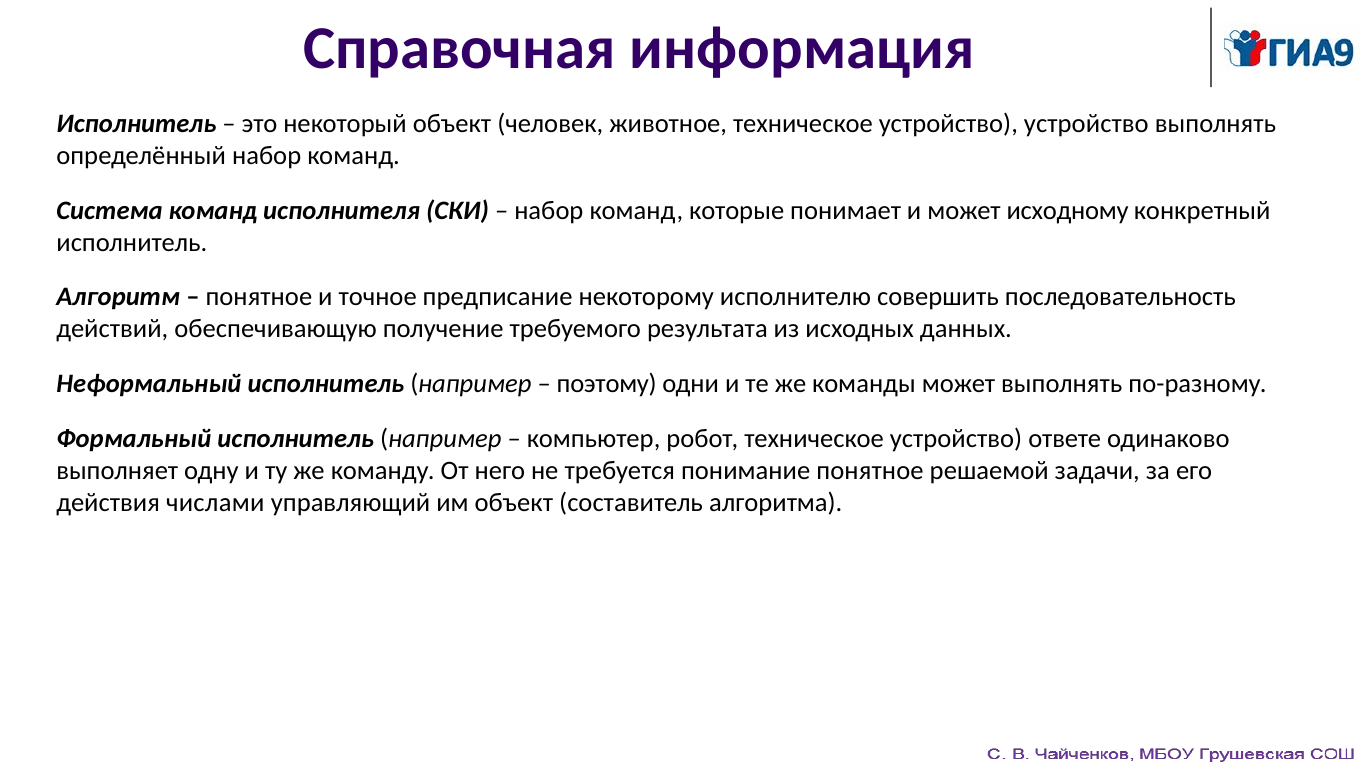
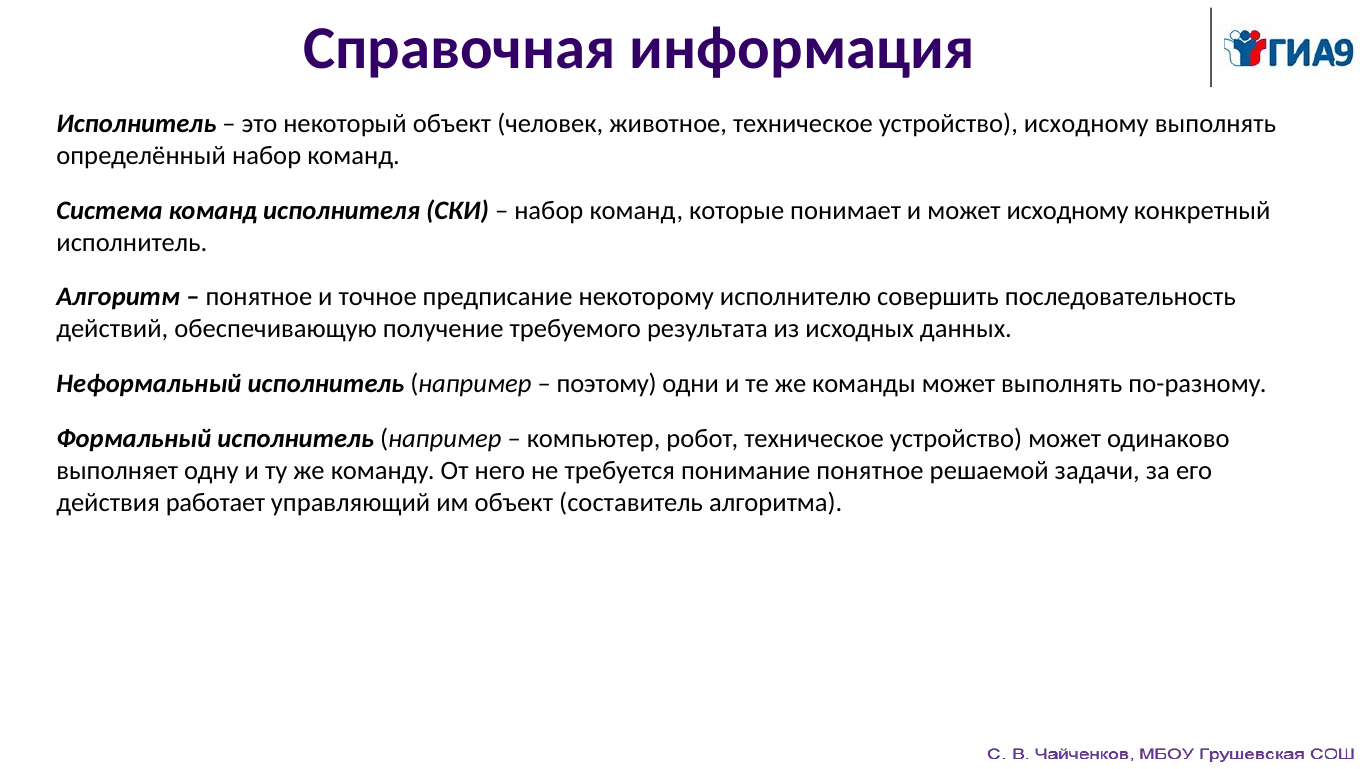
устройство устройство: устройство -> исходному
устройство ответе: ответе -> может
числами: числами -> работает
